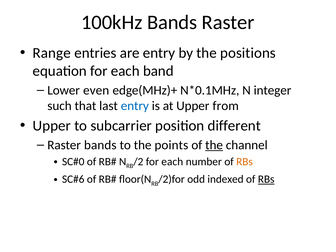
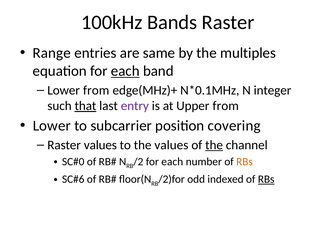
are entry: entry -> same
positions: positions -> multiples
each at (125, 71) underline: none -> present
Lower even: even -> from
that underline: none -> present
entry at (135, 106) colour: blue -> purple
Upper at (52, 126): Upper -> Lower
different: different -> covering
Raster bands: bands -> values
the points: points -> values
